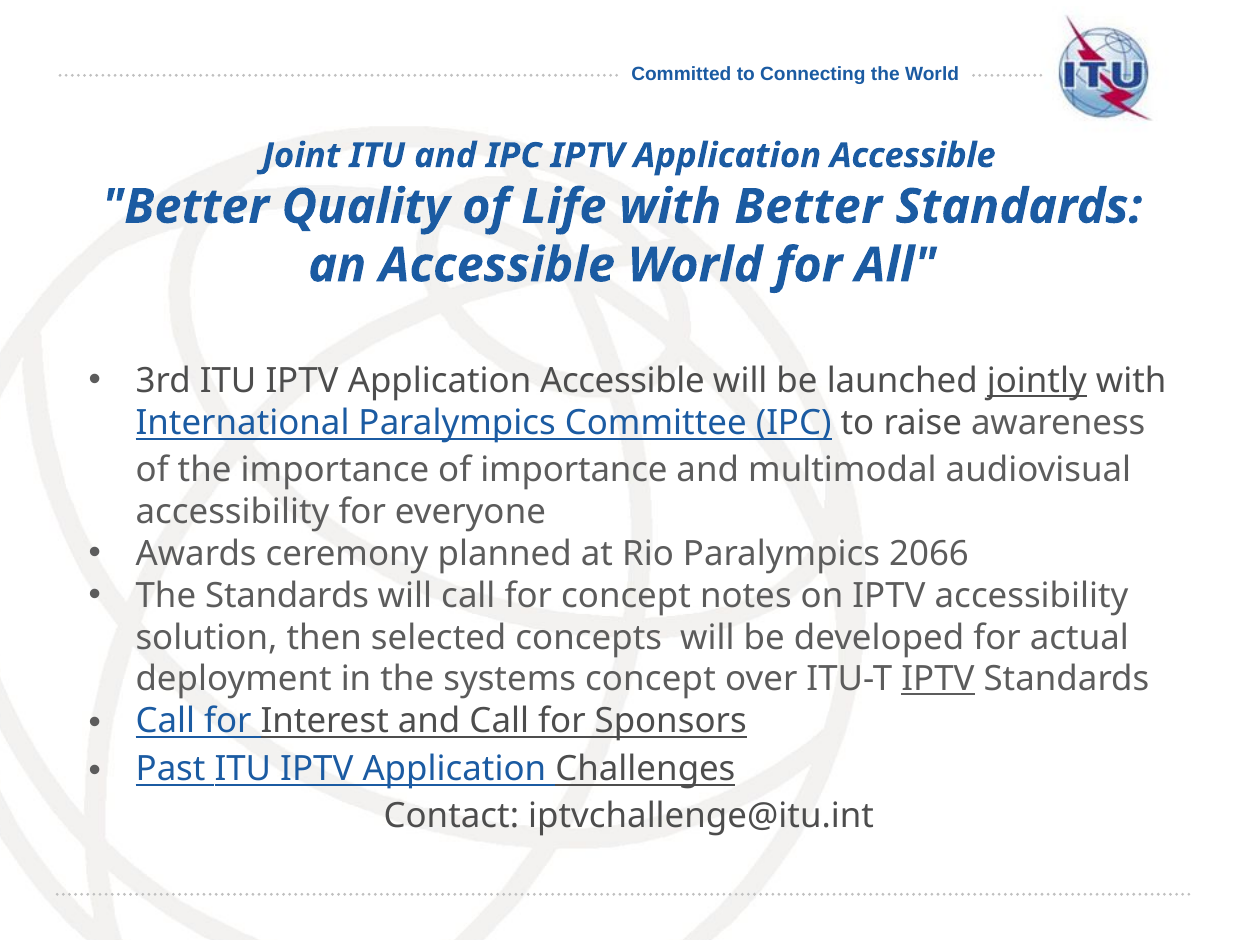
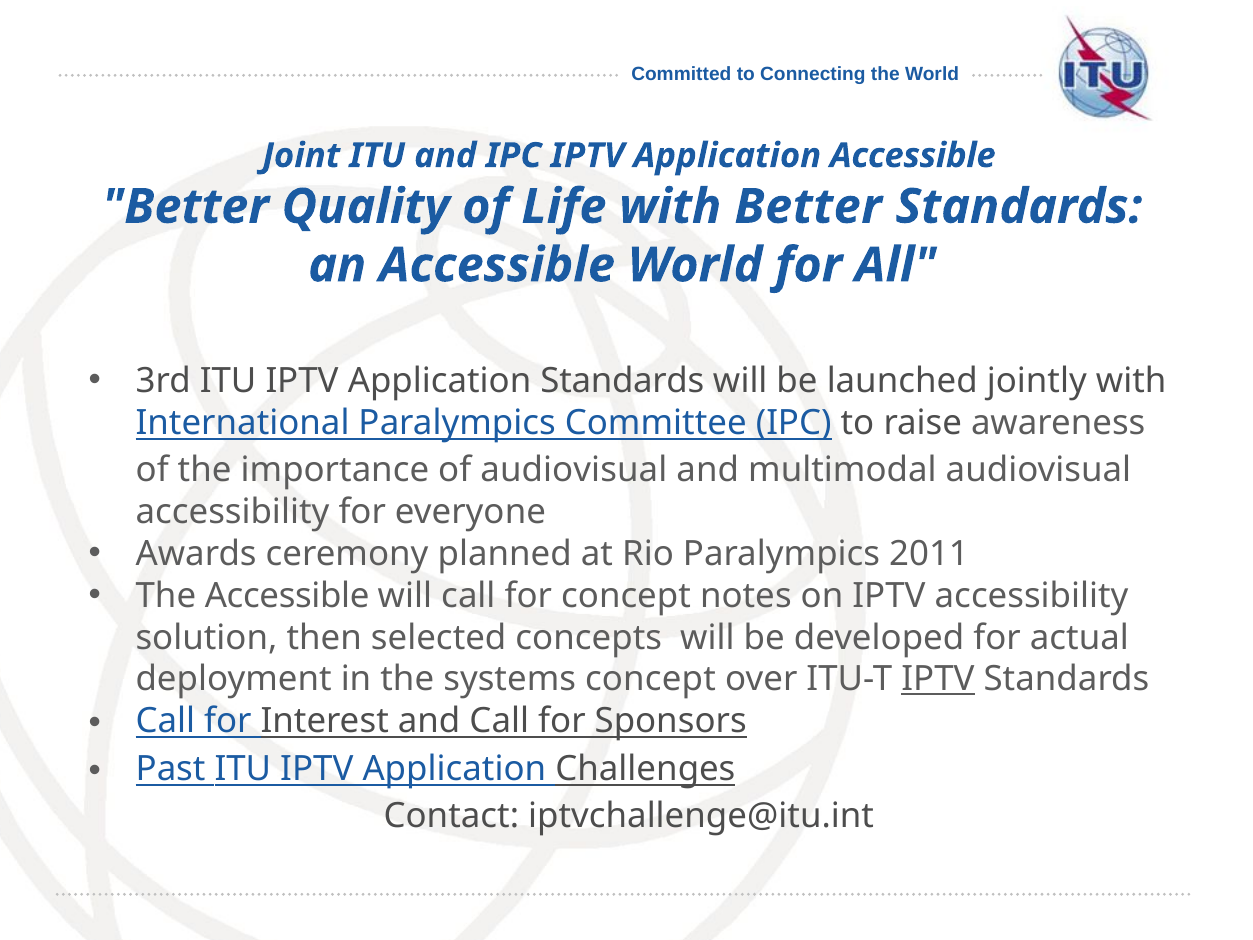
ITU IPTV Application Accessible: Accessible -> Standards
jointly underline: present -> none
of importance: importance -> audiovisual
2066: 2066 -> 2011
The Standards: Standards -> Accessible
